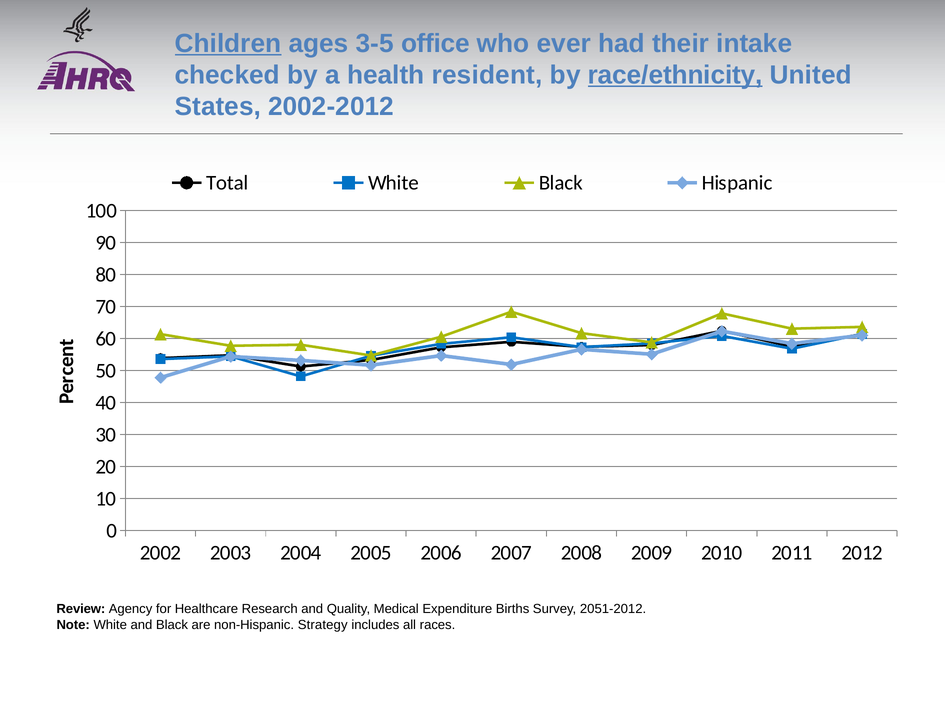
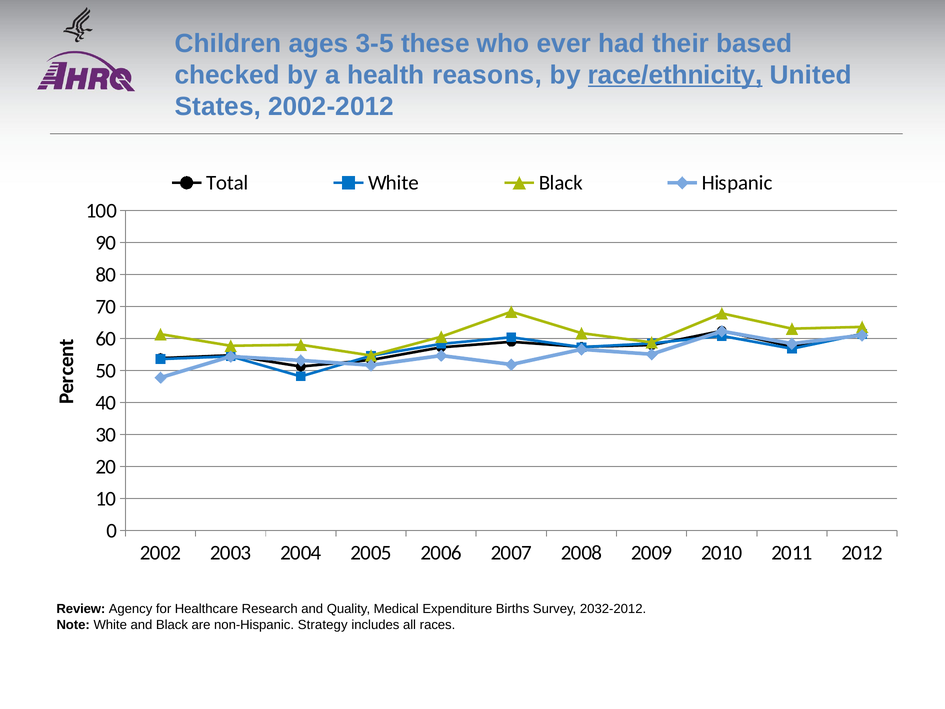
Children underline: present -> none
office: office -> these
intake: intake -> based
resident: resident -> reasons
2051-2012: 2051-2012 -> 2032-2012
